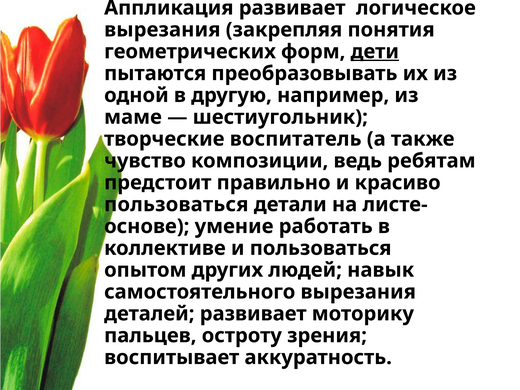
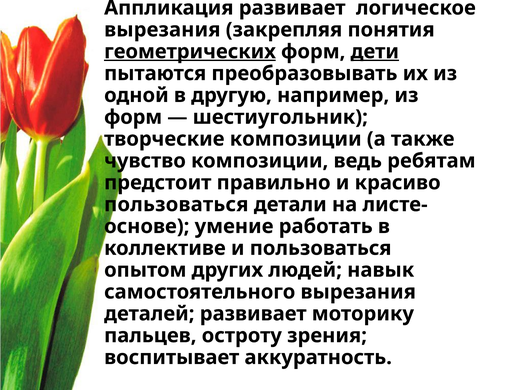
геометрических underline: none -> present
маме at (133, 117): маме -> форм
творческие воспитатель: воспитатель -> композиции
